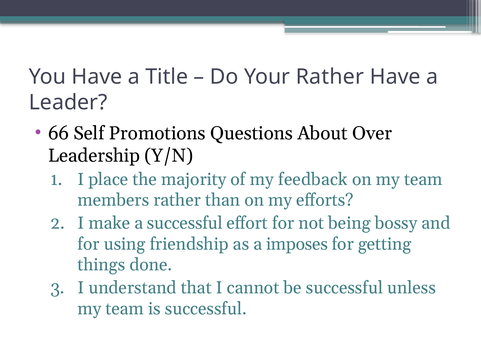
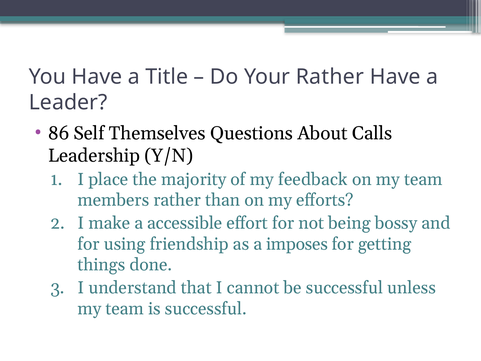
66: 66 -> 86
Promotions: Promotions -> Themselves
Over: Over -> Calls
a successful: successful -> accessible
